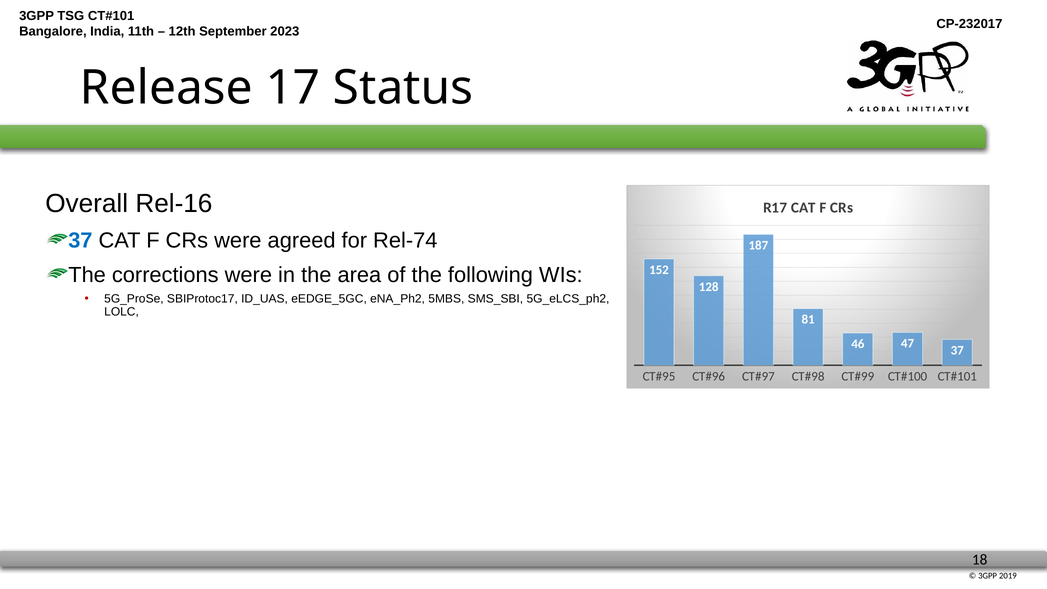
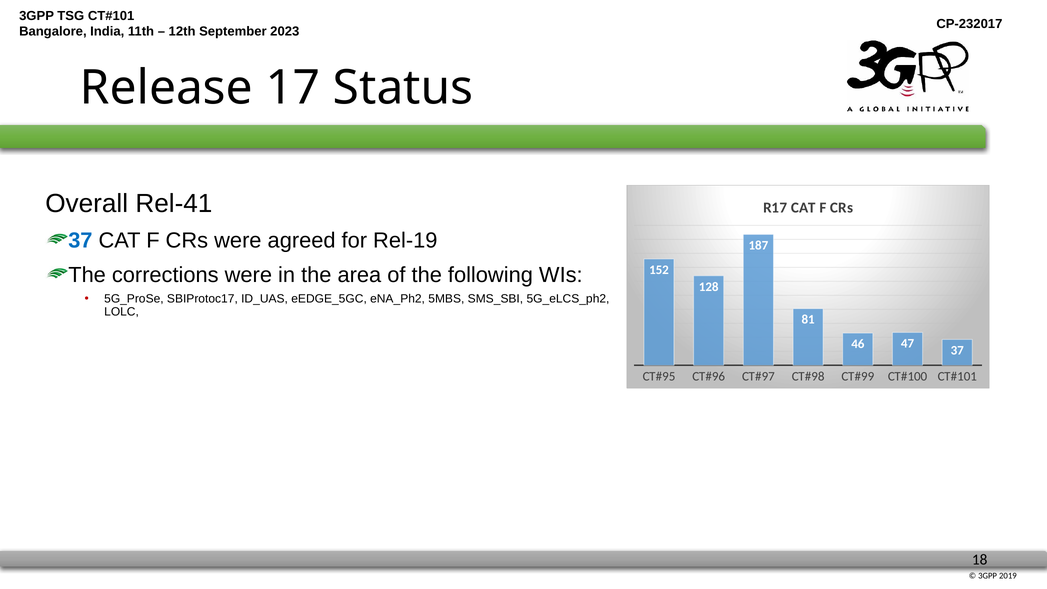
Rel-16: Rel-16 -> Rel-41
Rel-74: Rel-74 -> Rel-19
